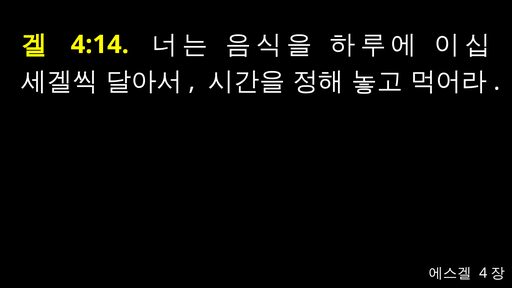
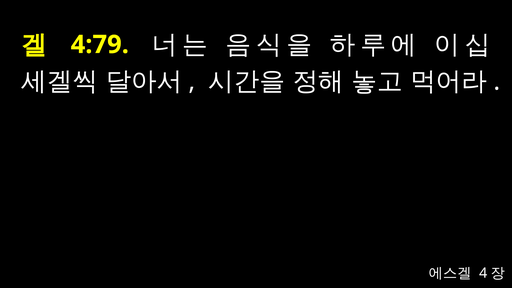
4:14: 4:14 -> 4:79
